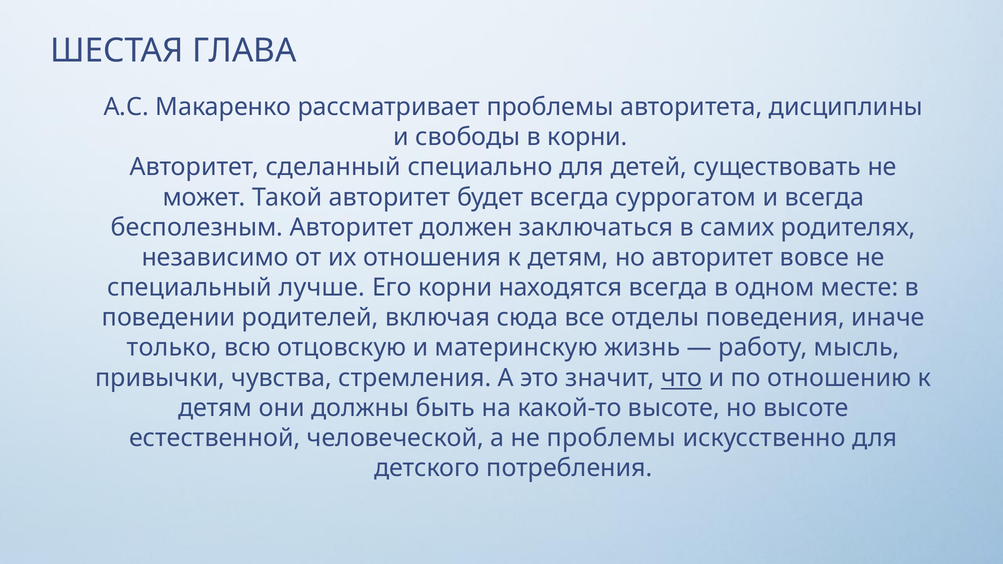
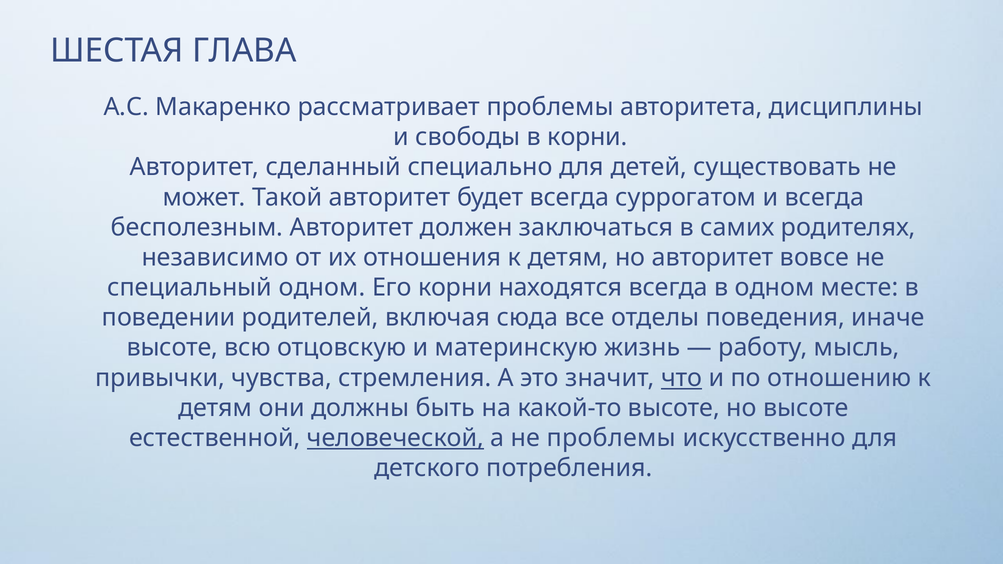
специальный лучше: лучше -> одном
только at (172, 348): только -> высоте
человеческой underline: none -> present
